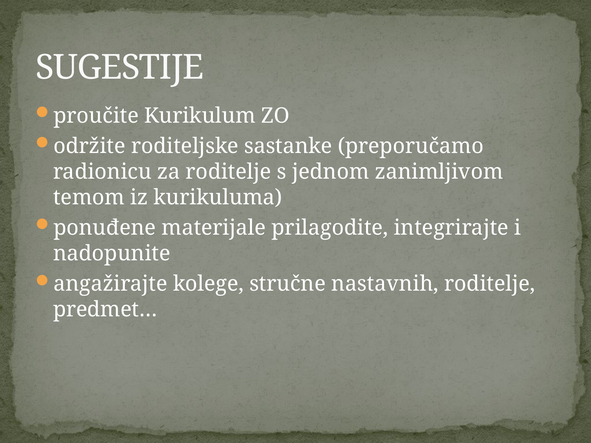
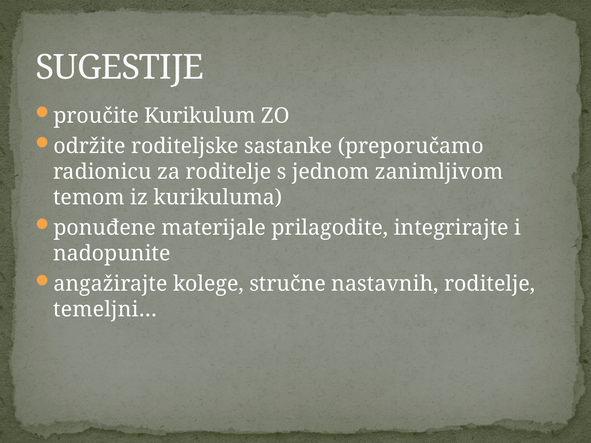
predmet…: predmet… -> temeljni…
